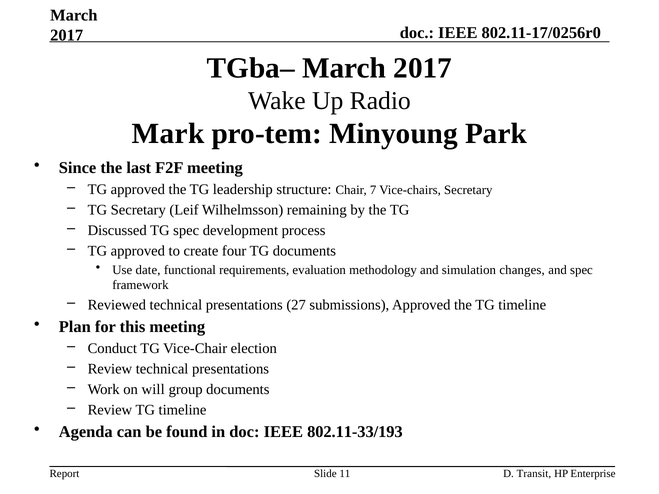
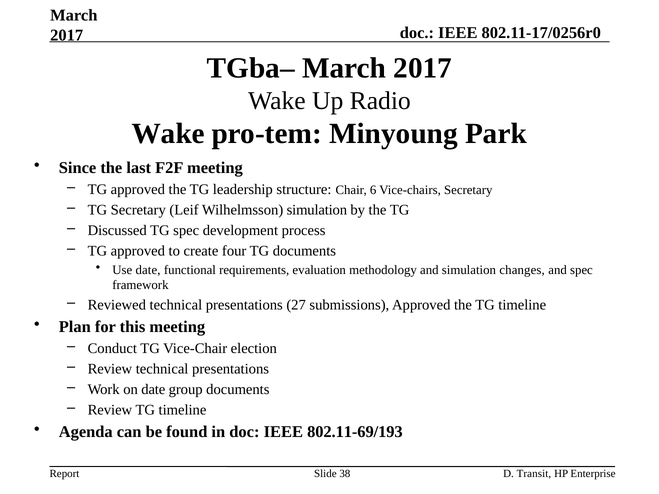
Mark at (168, 134): Mark -> Wake
7: 7 -> 6
Wilhelmsson remaining: remaining -> simulation
on will: will -> date
802.11-33/193: 802.11-33/193 -> 802.11-69/193
11: 11 -> 38
